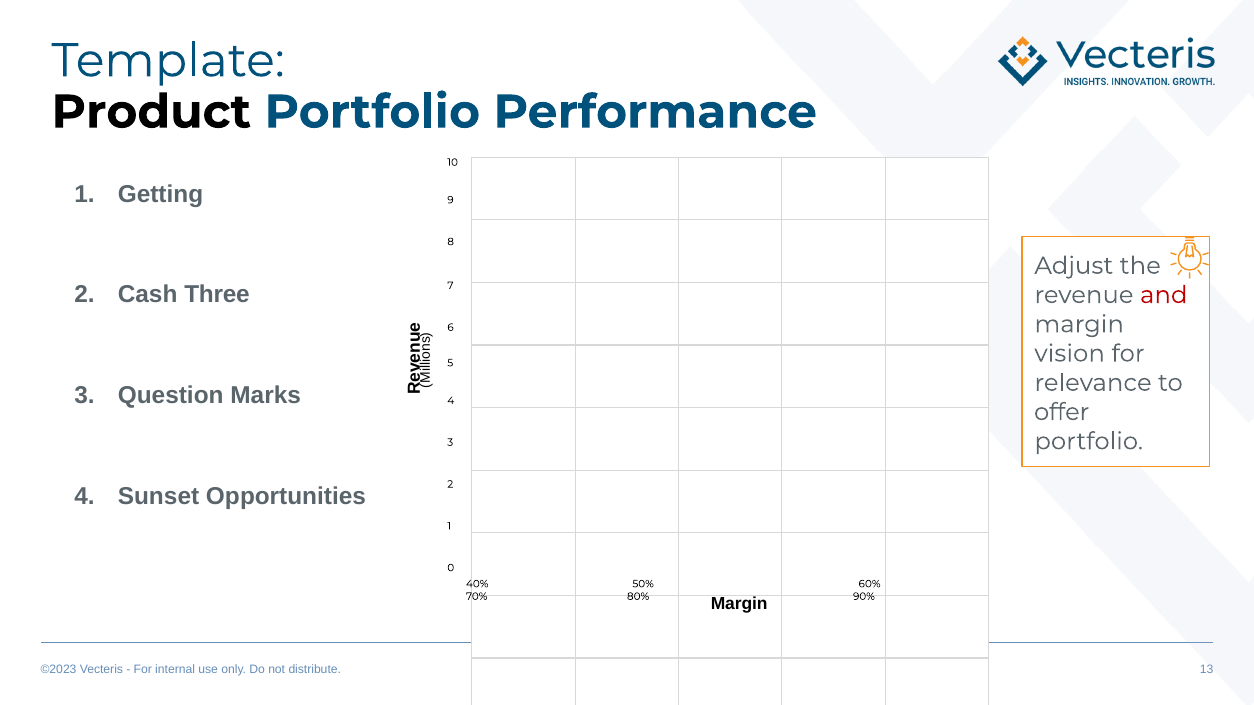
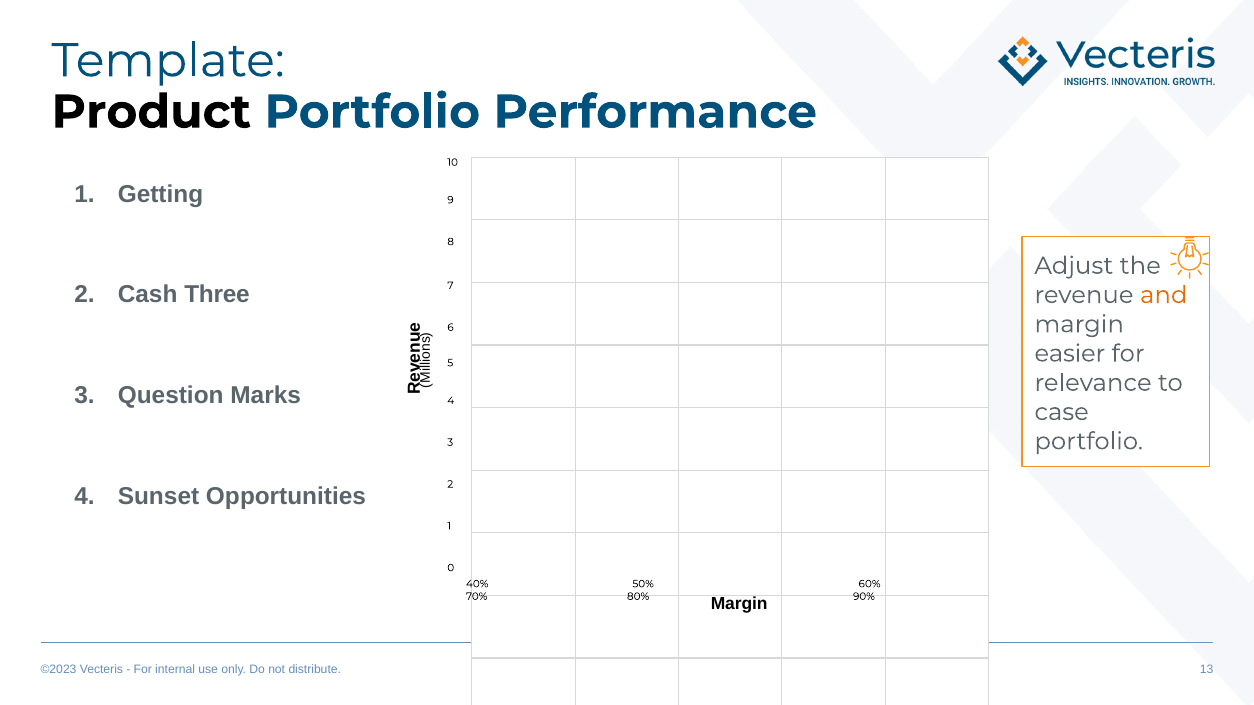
and colour: red -> orange
vision: vision -> easier
offer: offer -> case
